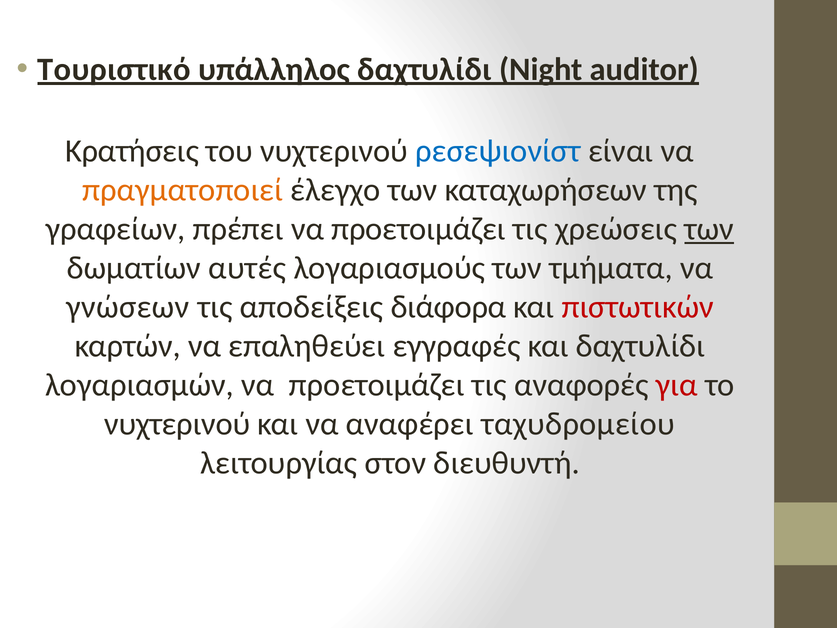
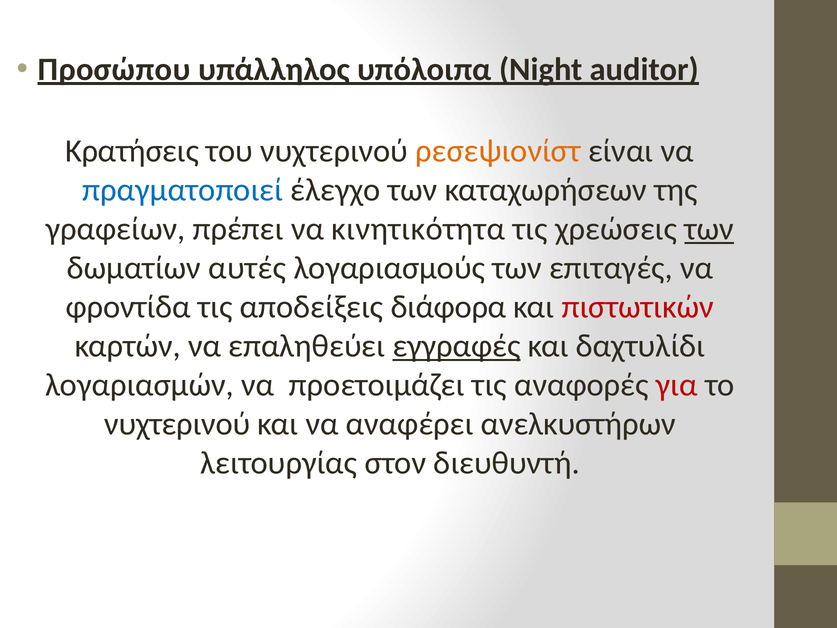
Τουριστικό: Τουριστικό -> Προσώπου
υπάλληλος δαχτυλίδι: δαχτυλίδι -> υπόλοιπα
ρεσεψιονίστ colour: blue -> orange
πραγματοποιεί colour: orange -> blue
πρέπει να προετοιμάζει: προετοιμάζει -> κινητικότητα
τμήματα: τμήματα -> επιταγές
γνώσεων: γνώσεων -> φροντίδα
εγγραφές underline: none -> present
ταχυδρομείου: ταχυδρομείου -> ανελκυστήρων
